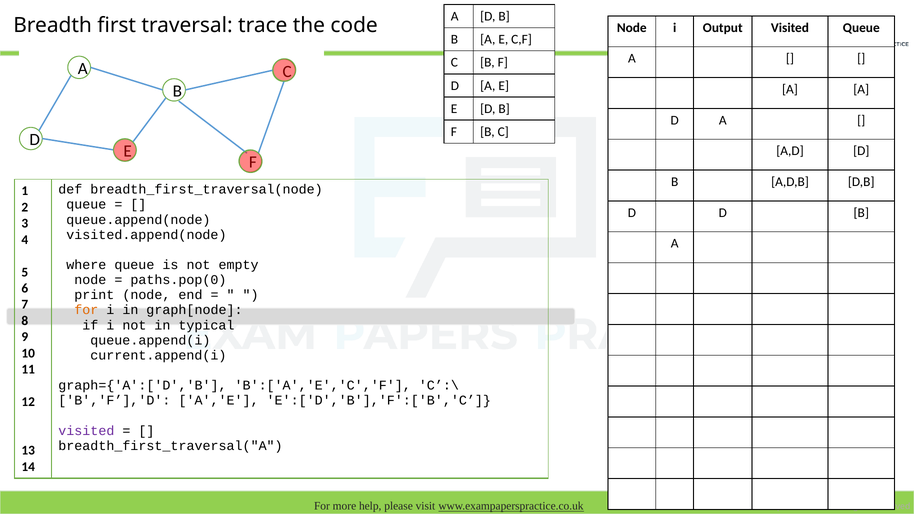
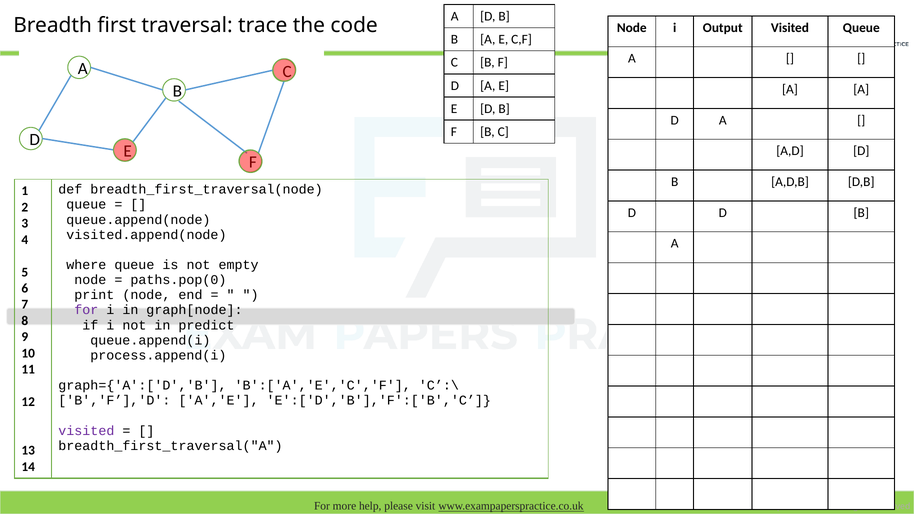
for at (86, 310) colour: orange -> purple
typical: typical -> predict
current.append(i: current.append(i -> process.append(i
